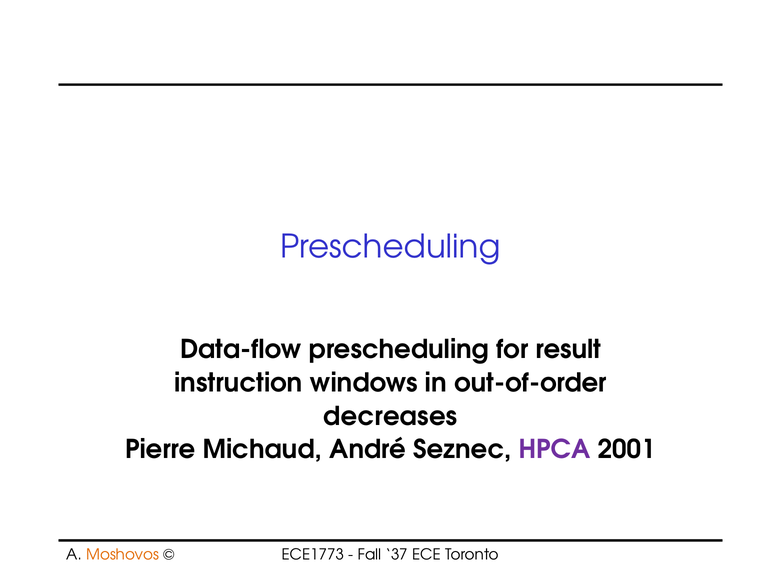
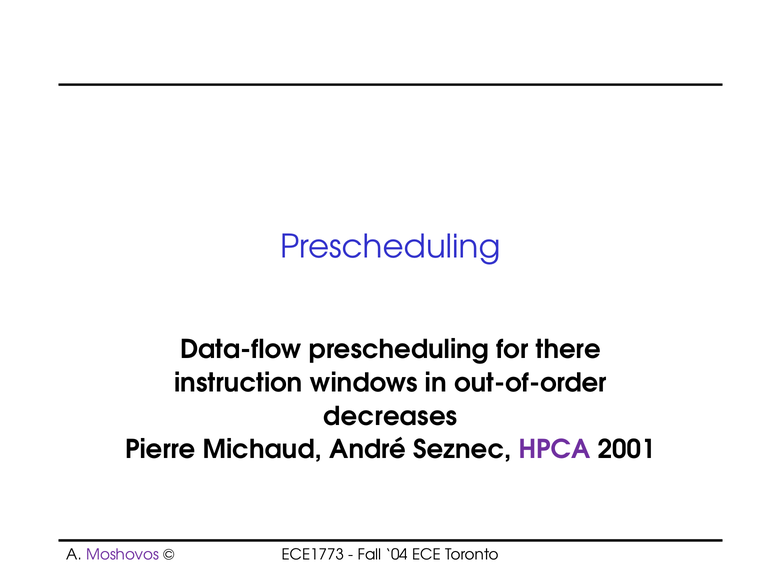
result: result -> there
Moshovos colour: orange -> purple
37: 37 -> 04
